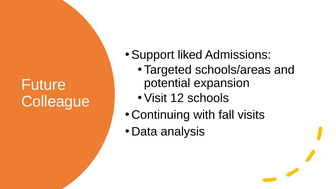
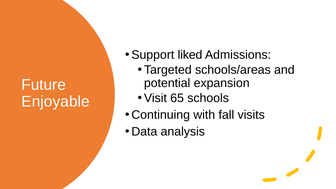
12: 12 -> 65
Colleague: Colleague -> Enjoyable
